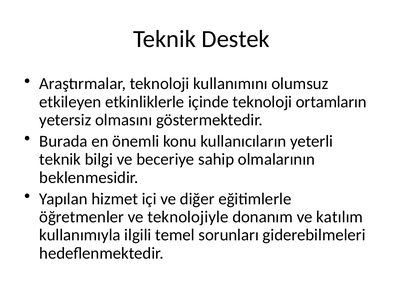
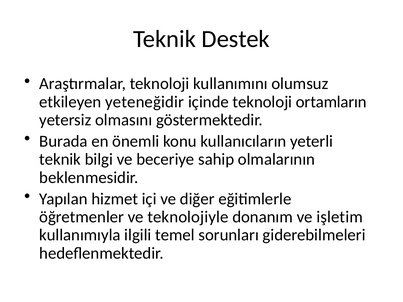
etkinliklerle: etkinliklerle -> yeteneğidir
katılım: katılım -> işletim
